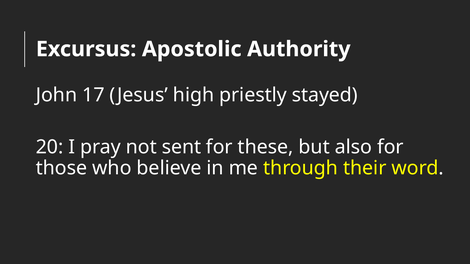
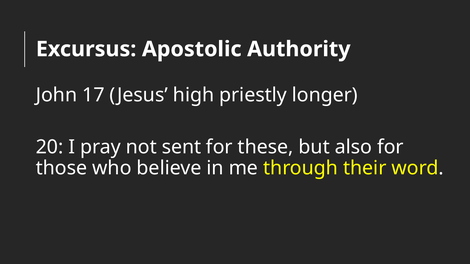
stayed: stayed -> longer
